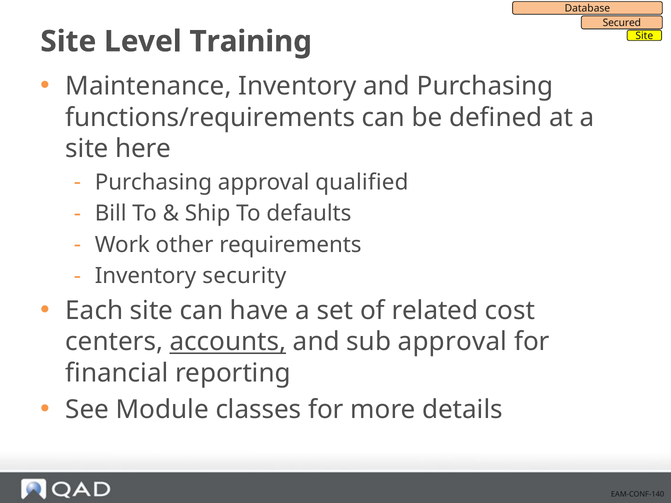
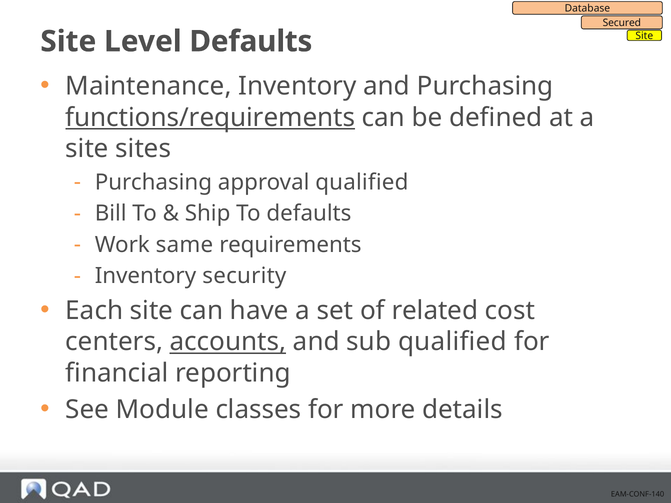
Level Training: Training -> Defaults
functions/requirements underline: none -> present
here: here -> sites
other: other -> same
sub approval: approval -> qualified
